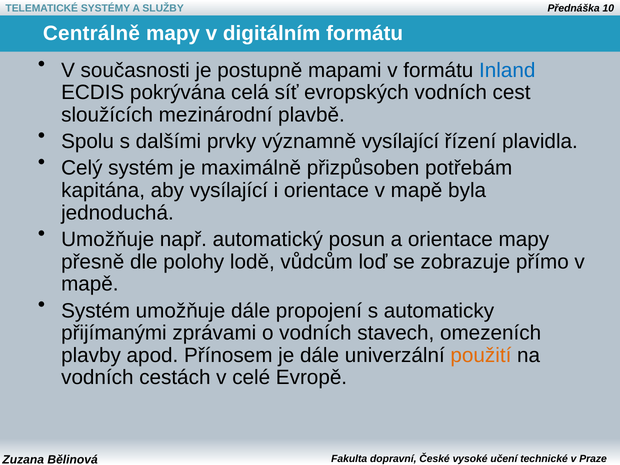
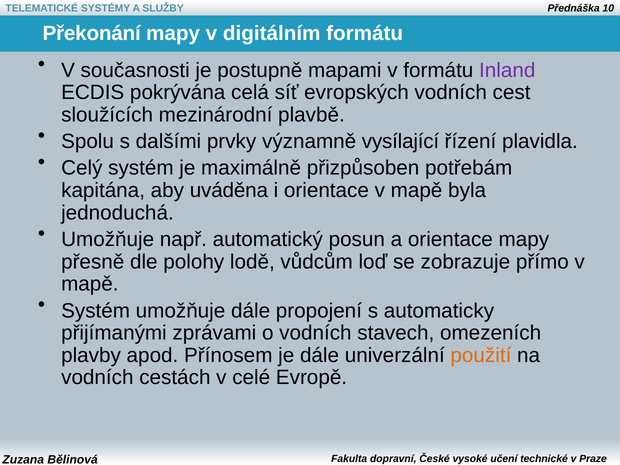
Centrálně: Centrálně -> Překonání
Inland colour: blue -> purple
aby vysílající: vysílající -> uváděna
